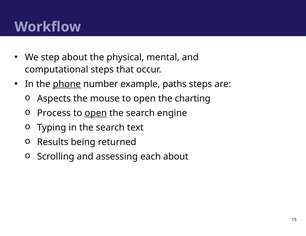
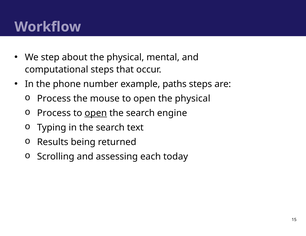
phone underline: present -> none
Aspects at (54, 99): Aspects -> Process
open the charting: charting -> physical
each about: about -> today
